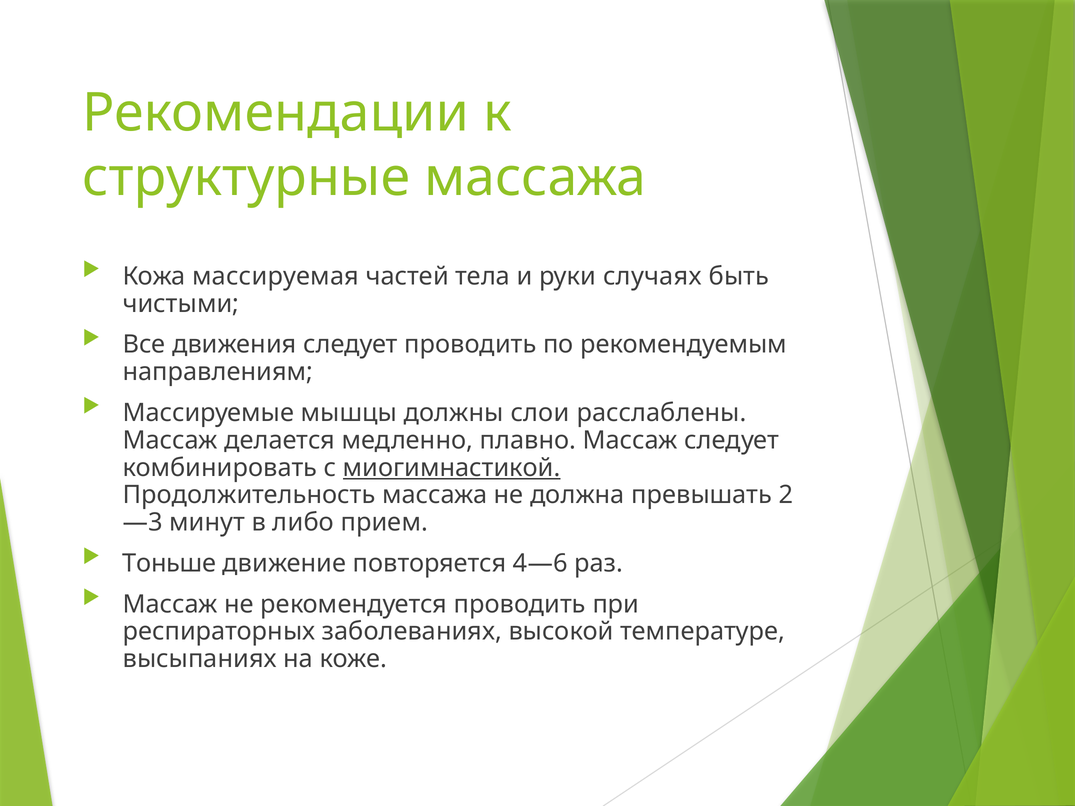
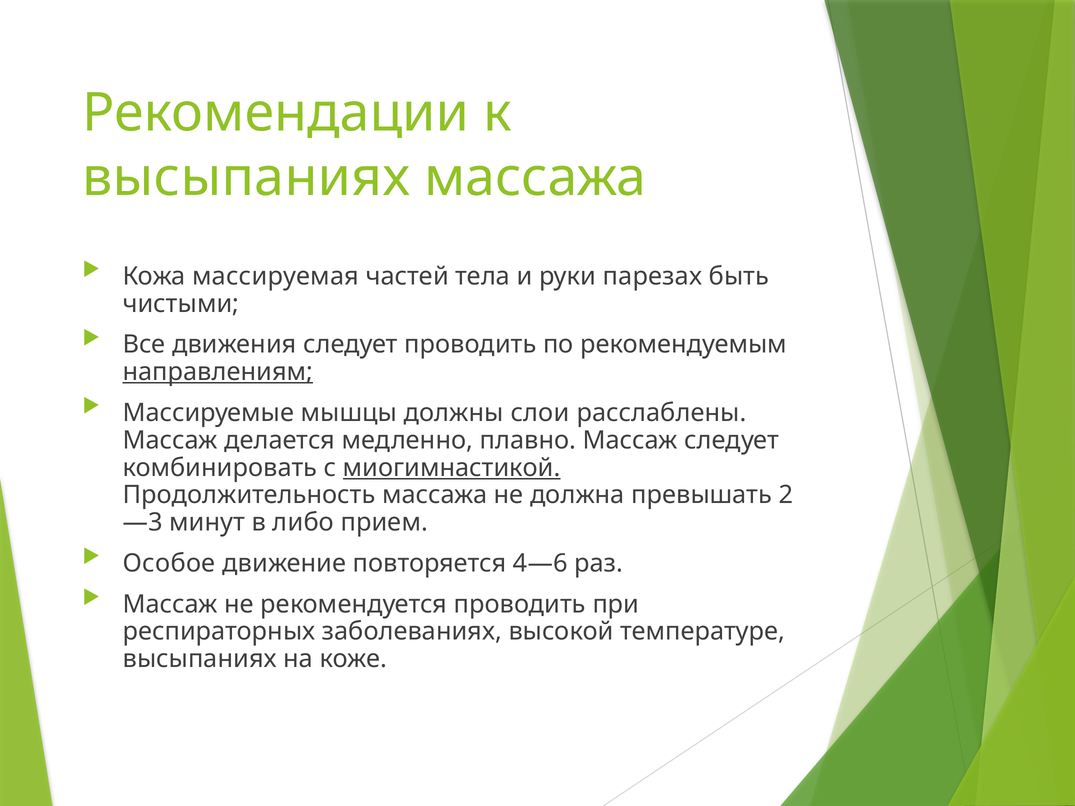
структурные at (246, 178): структурные -> высыпаниях
случаях: случаях -> парезах
направлениям underline: none -> present
Тоньше: Тоньше -> Особое
